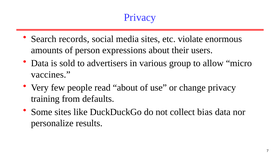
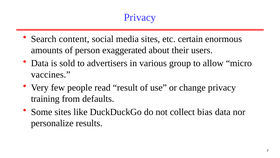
records: records -> content
violate: violate -> certain
expressions: expressions -> exaggerated
read about: about -> result
